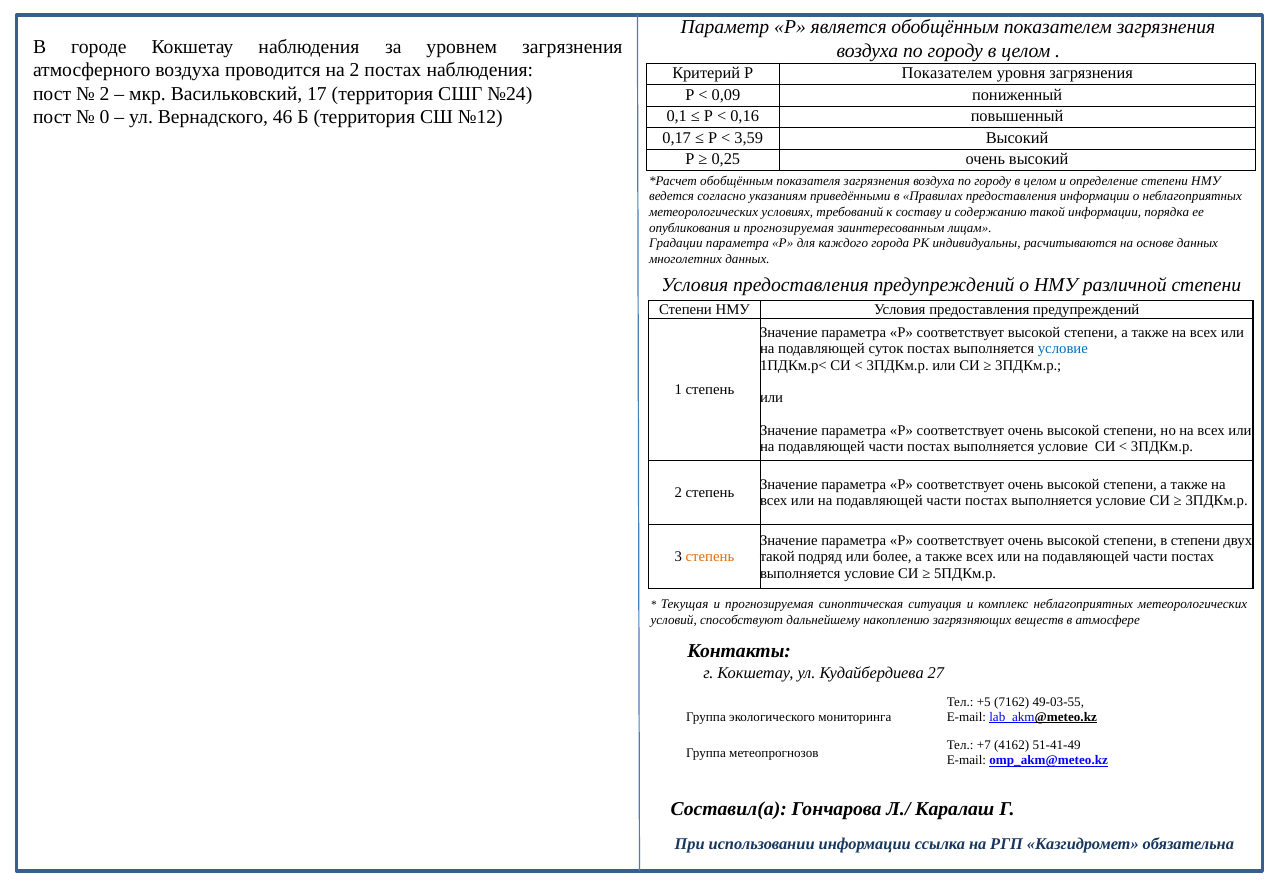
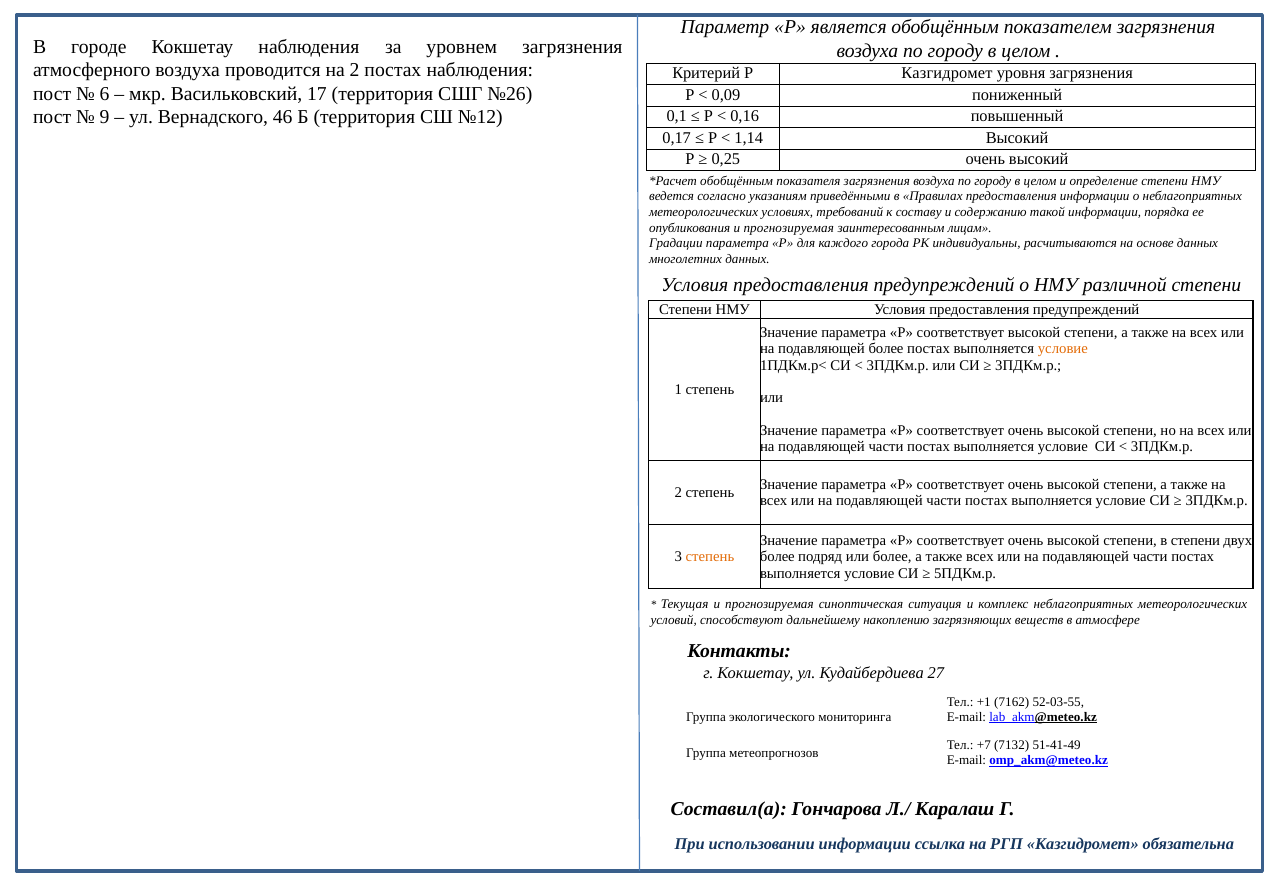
Р Показателем: Показателем -> Казгидромет
2 at (105, 94): 2 -> 6
№24: №24 -> №26
0: 0 -> 9
3,59: 3,59 -> 1,14
подавляющей суток: суток -> более
условие at (1063, 349) colour: blue -> orange
такой at (777, 557): такой -> более
+5: +5 -> +1
49-03-55: 49-03-55 -> 52-03-55
4162: 4162 -> 7132
